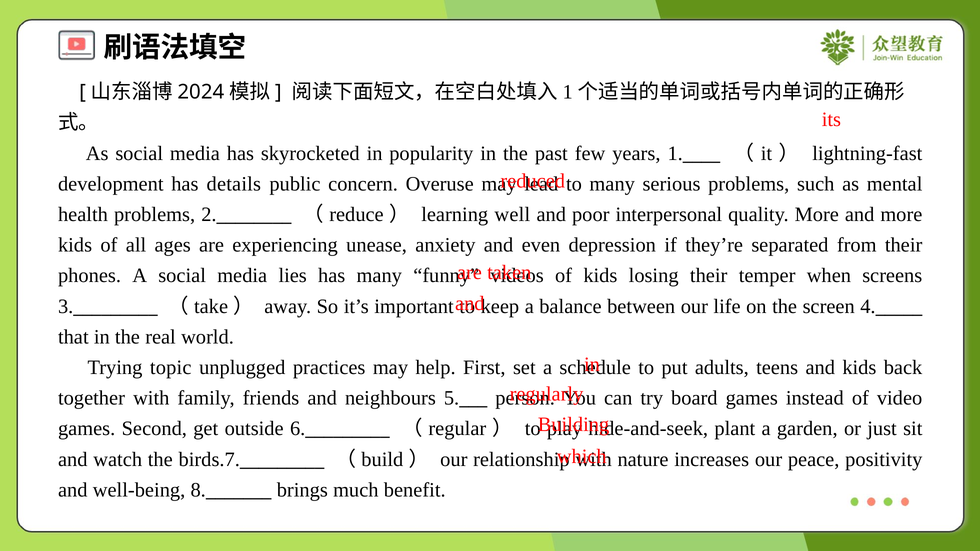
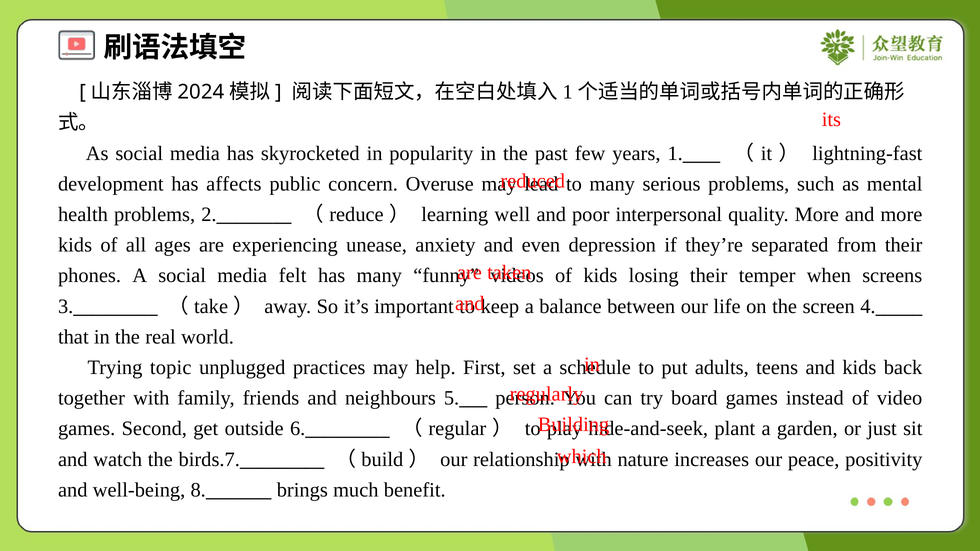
details: details -> affects
lies: lies -> felt
